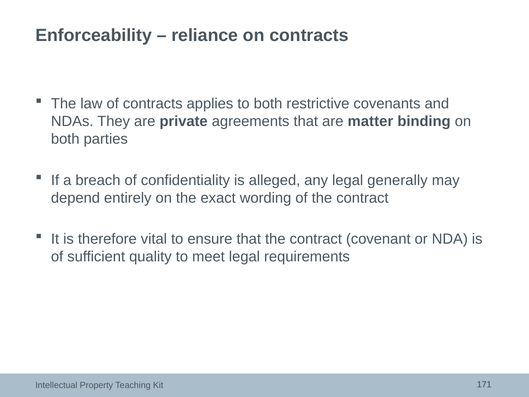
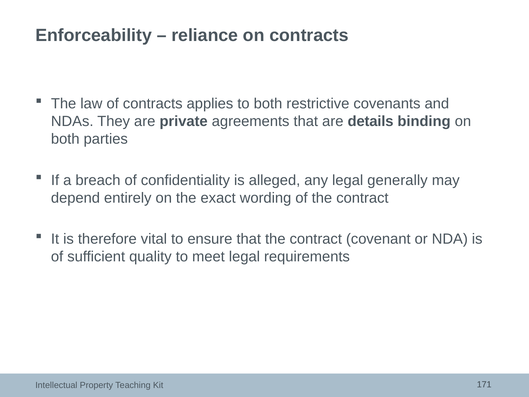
matter: matter -> details
